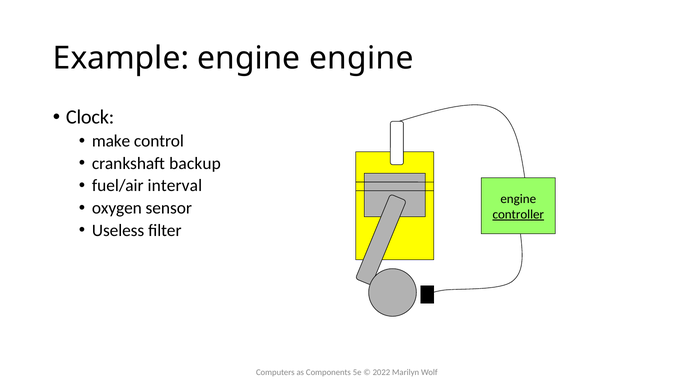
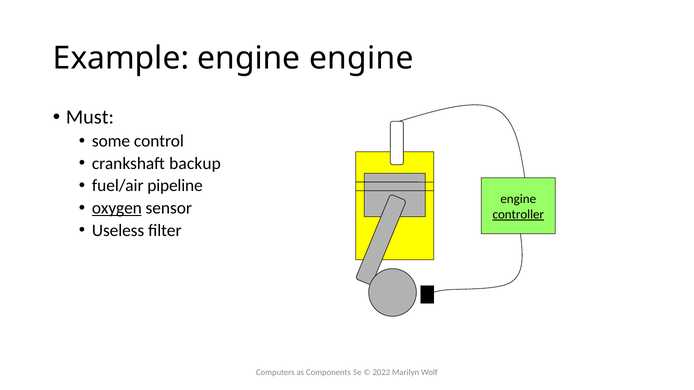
Clock: Clock -> Must
make: make -> some
interval: interval -> pipeline
oxygen underline: none -> present
